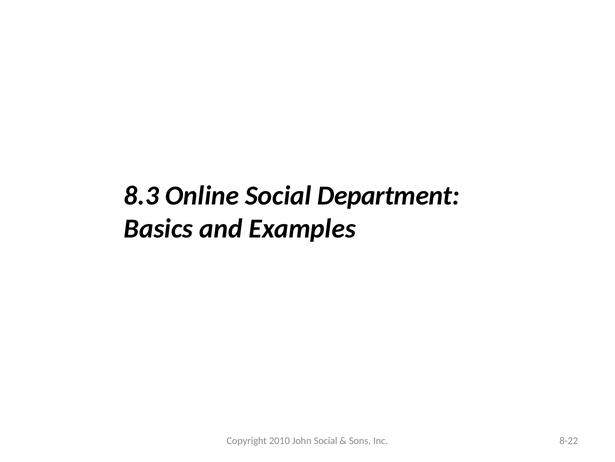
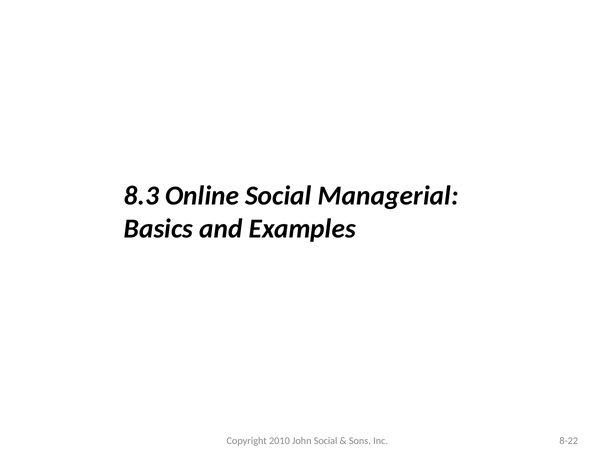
Department: Department -> Managerial
